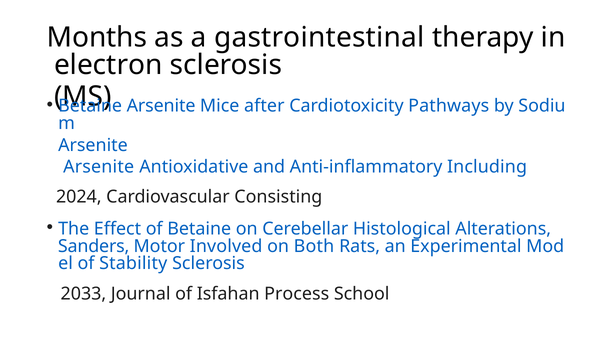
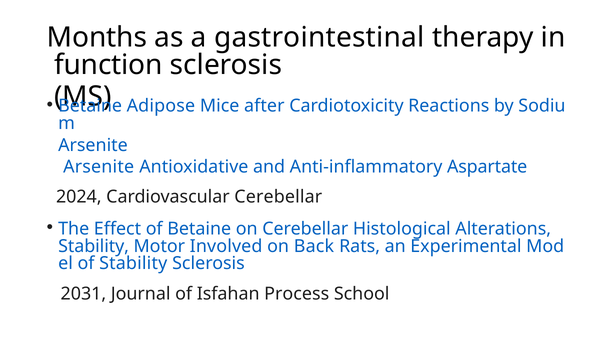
electron: electron -> function
Arsenite at (161, 106): Arsenite -> Adipose
Pathways: Pathways -> Reactions
Including: Including -> Aspartate
Cardiovascular Consisting: Consisting -> Cerebellar
Sanders at (94, 246): Sanders -> Stability
Both: Both -> Back
2033: 2033 -> 2031
